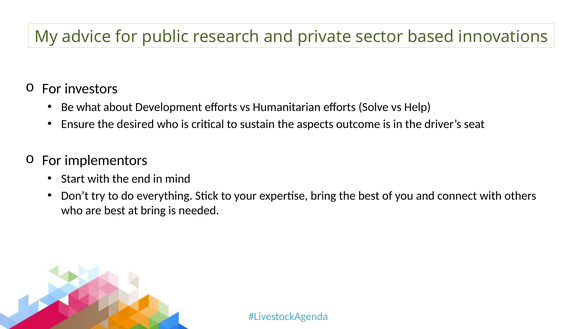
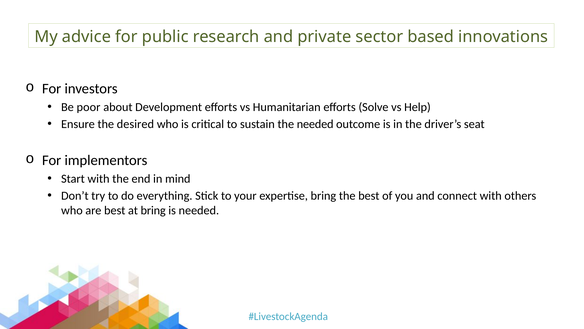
what: what -> poor
the aspects: aspects -> needed
